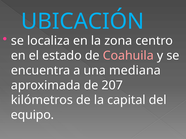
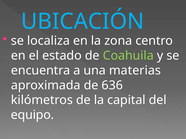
Coahuila colour: pink -> light green
mediana: mediana -> materias
207: 207 -> 636
